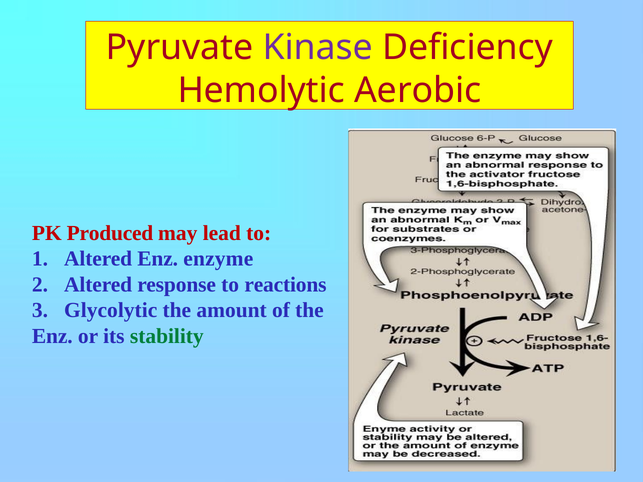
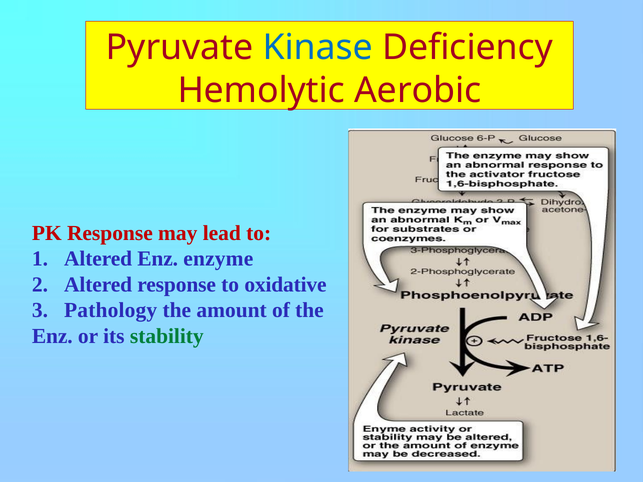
Kinase colour: purple -> blue
PK Produced: Produced -> Response
reactions: reactions -> oxidative
Glycolytic: Glycolytic -> Pathology
